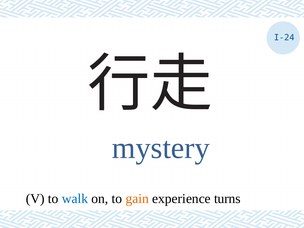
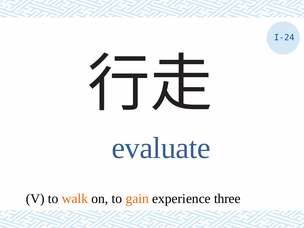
mystery: mystery -> evaluate
walk colour: blue -> orange
turns: turns -> three
